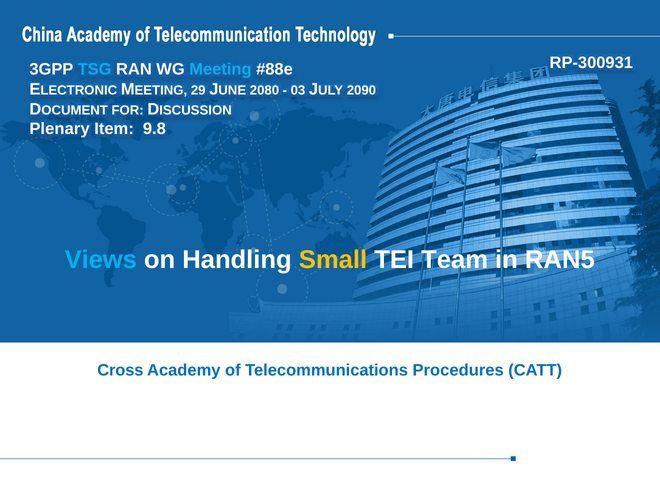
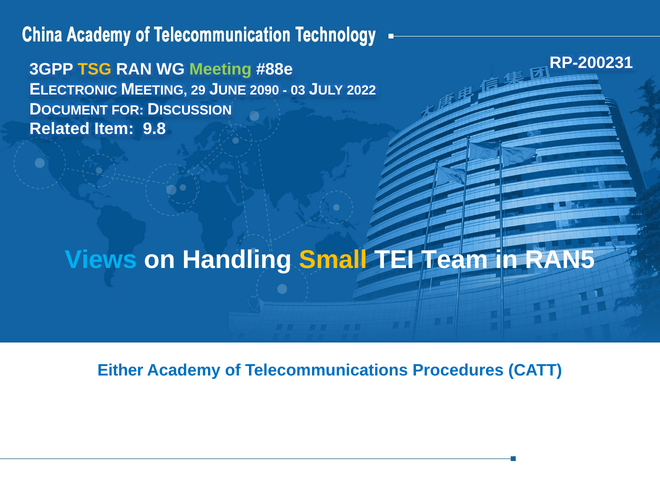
RP-300931: RP-300931 -> RP-200231
TSG colour: light blue -> yellow
Meeting colour: light blue -> light green
2080: 2080 -> 2090
2090: 2090 -> 2022
Plenary: Plenary -> Related
Cross: Cross -> Either
